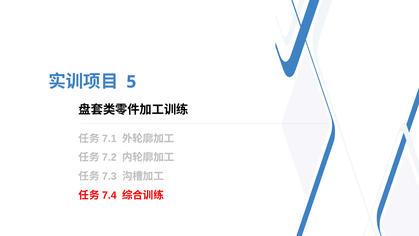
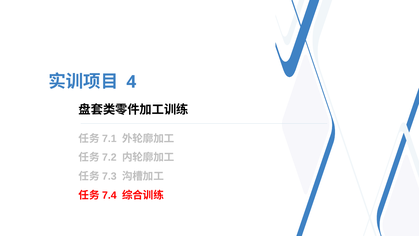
5: 5 -> 4
